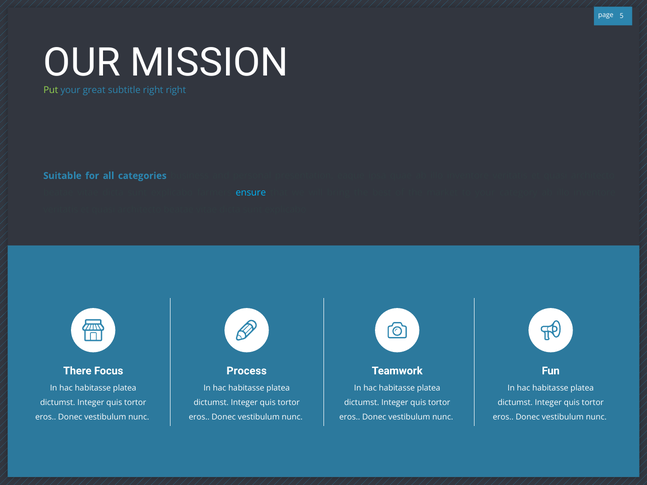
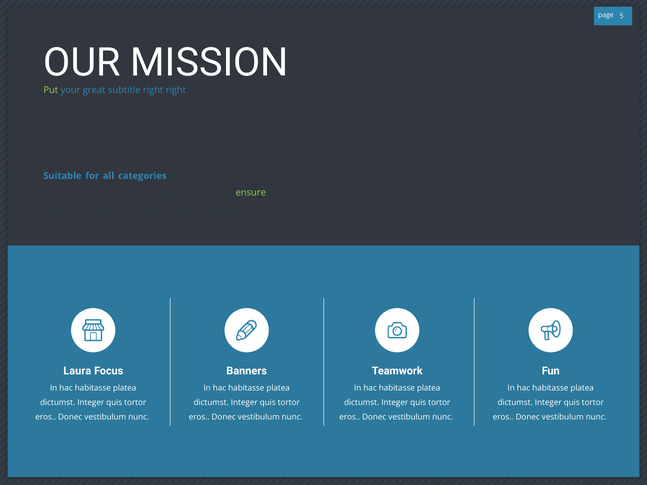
ensure colour: light blue -> light green
There: There -> Laura
Process: Process -> Banners
